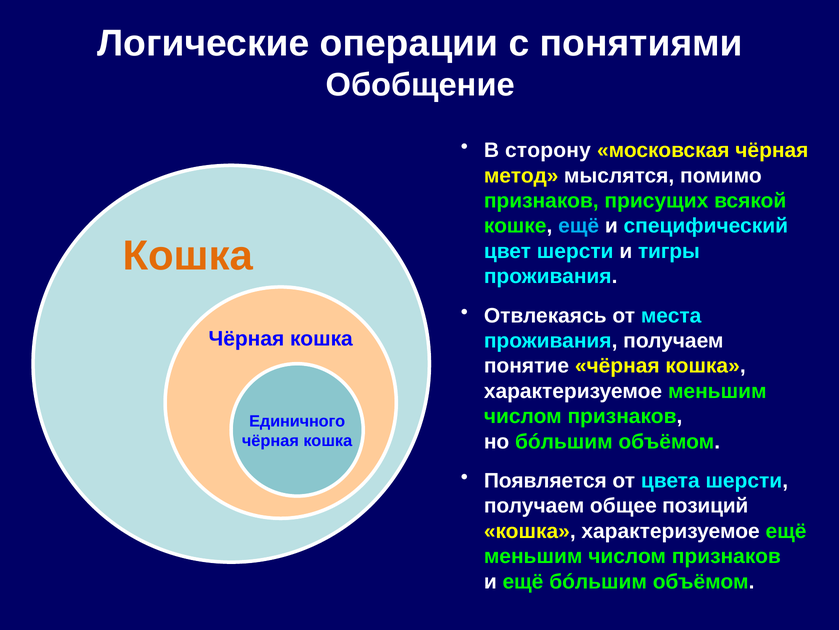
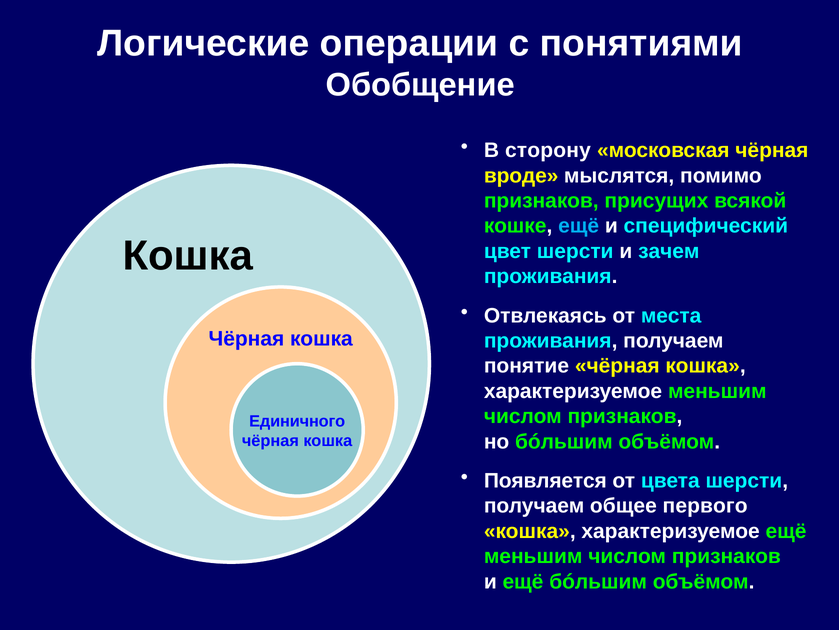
метод: метод -> вроде
Кошка at (188, 255) colour: orange -> black
тигры: тигры -> зачем
позиций: позиций -> первого
